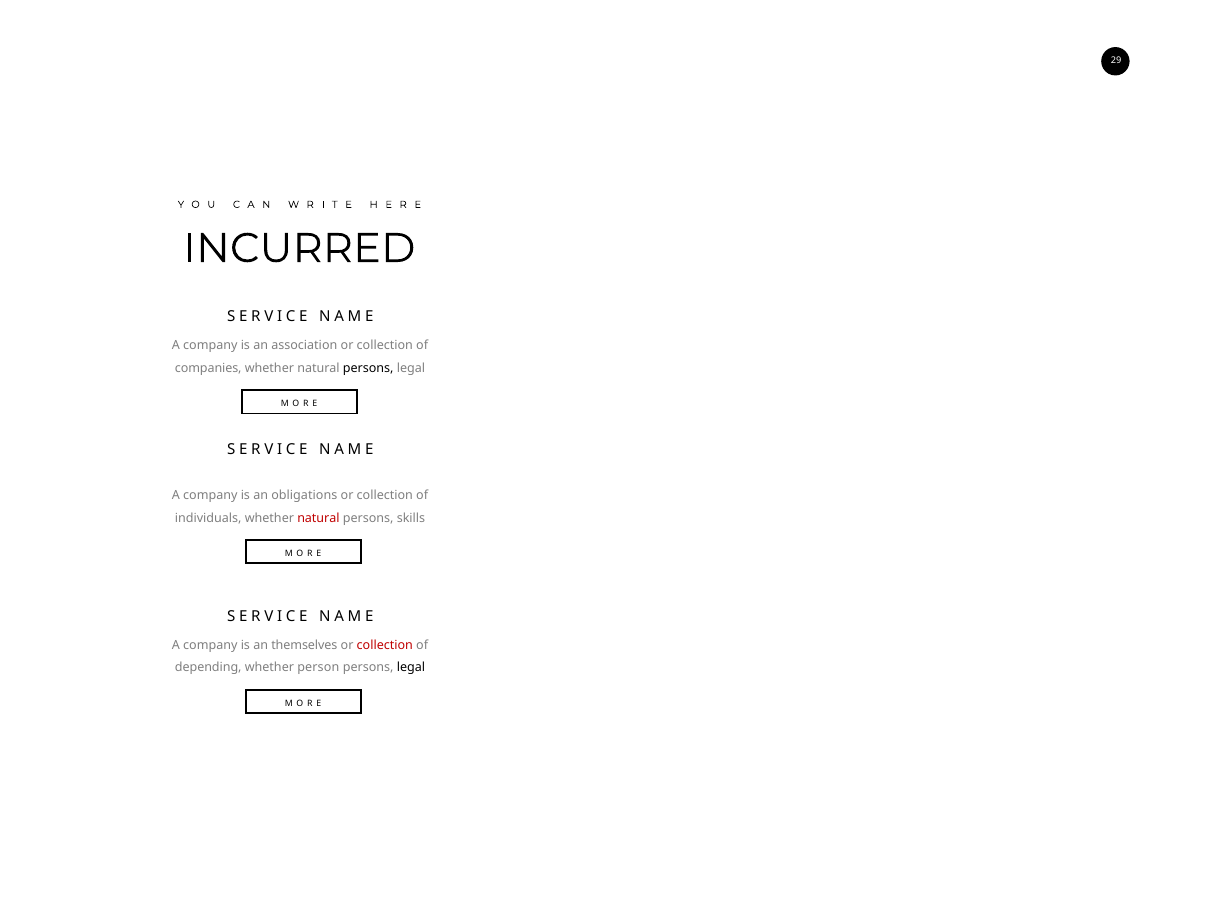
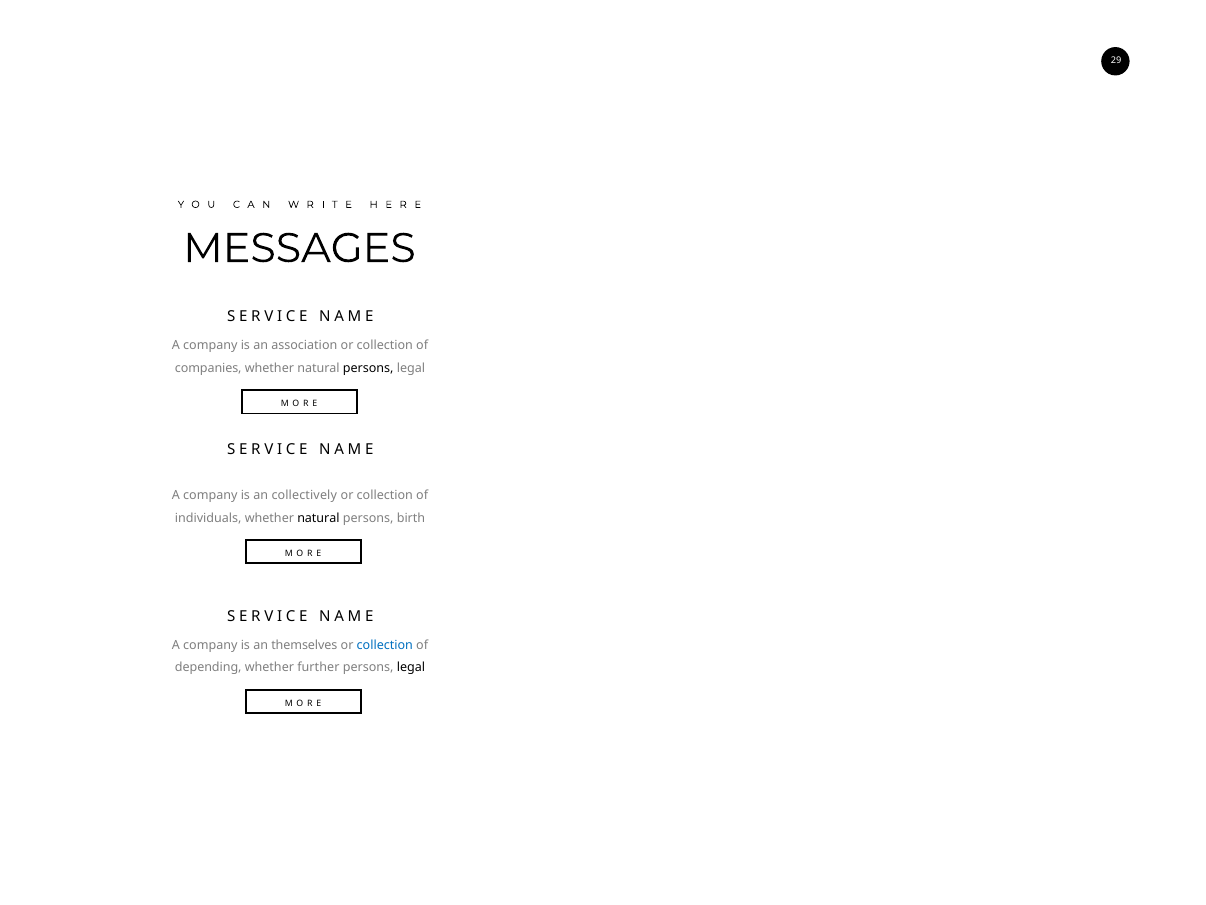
INCURRED: INCURRED -> MESSAGES
obligations: obligations -> collectively
natural at (318, 518) colour: red -> black
skills: skills -> birth
collection at (385, 645) colour: red -> blue
person: person -> further
